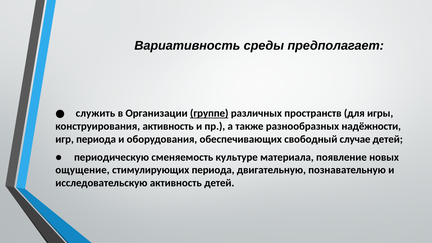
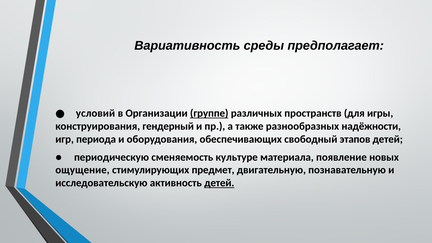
служить: служить -> условий
конструирования активность: активность -> гендерный
случае: случае -> этапов
стимулирующих периода: периода -> предмет
детей at (219, 183) underline: none -> present
